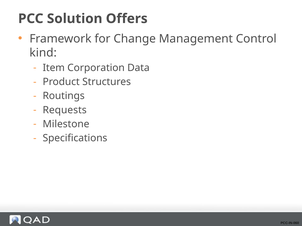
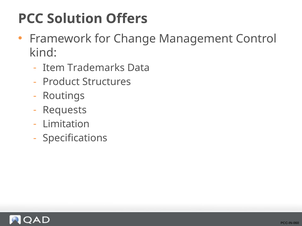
Corporation: Corporation -> Trademarks
Milestone: Milestone -> Limitation
